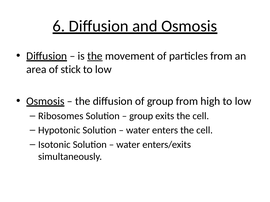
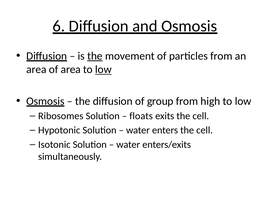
of stick: stick -> area
low at (103, 70) underline: none -> present
group at (141, 116): group -> floats
